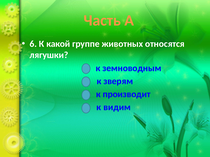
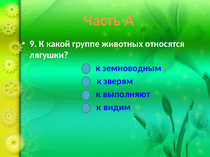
6: 6 -> 9
производит: производит -> выполняют
